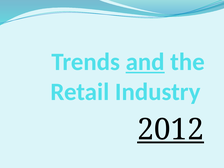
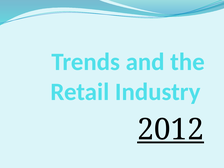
and underline: present -> none
